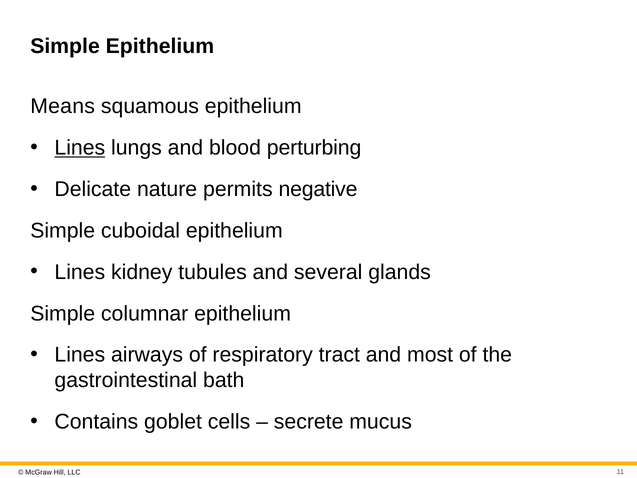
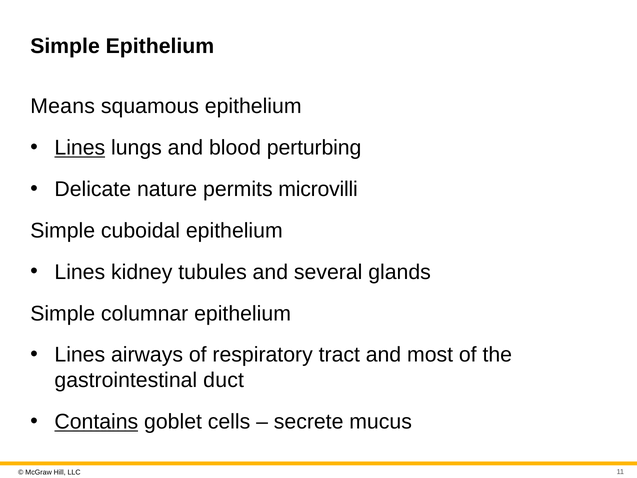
negative: negative -> microvilli
bath: bath -> duct
Contains underline: none -> present
